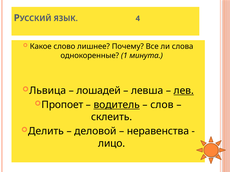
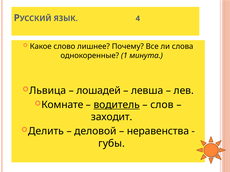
лев underline: present -> none
Пропоет: Пропоет -> Комнате
склеить: склеить -> заходит
лицо: лицо -> губы
